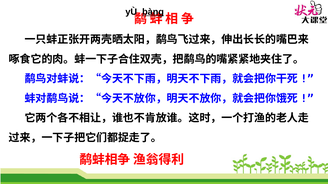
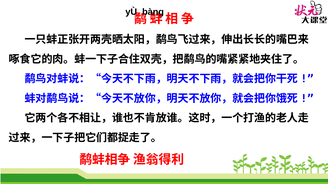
bàng underline: present -> none
